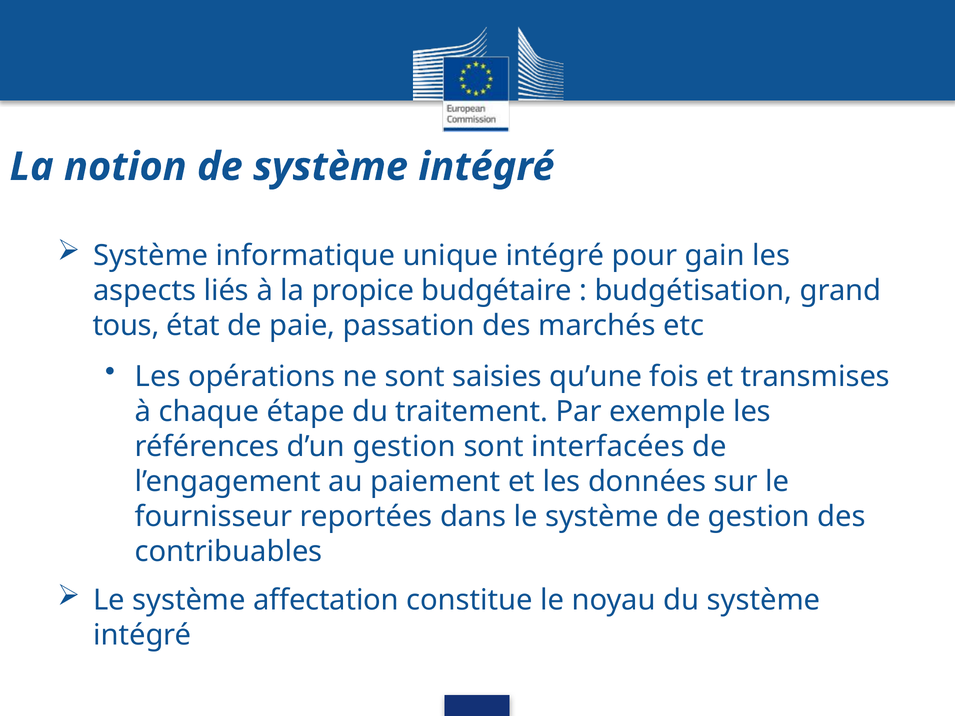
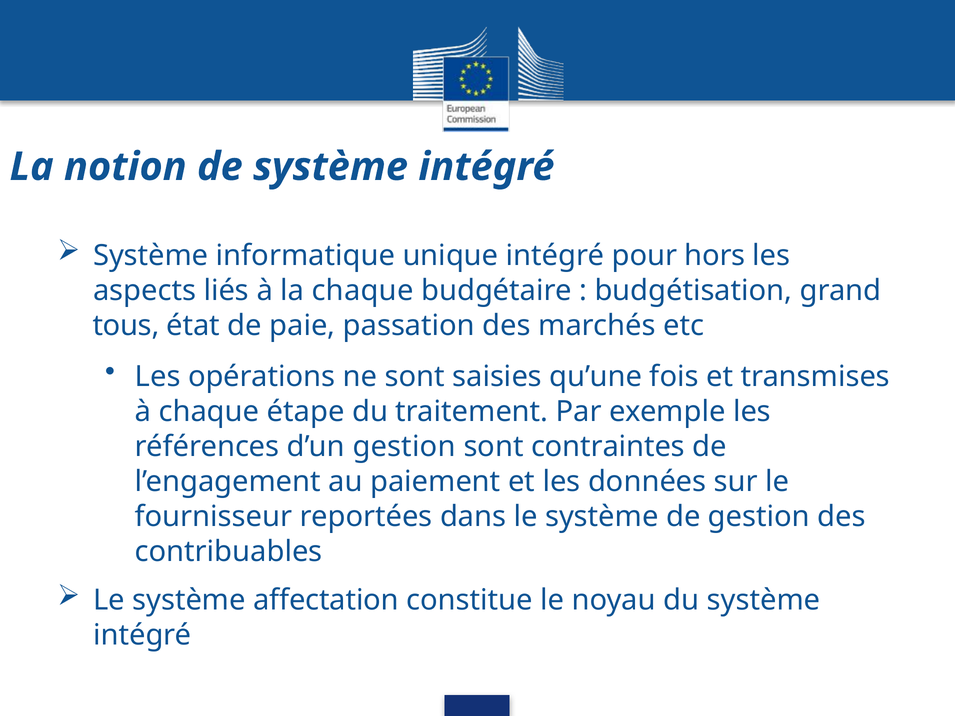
gain: gain -> hors
la propice: propice -> chaque
interfacées: interfacées -> contraintes
